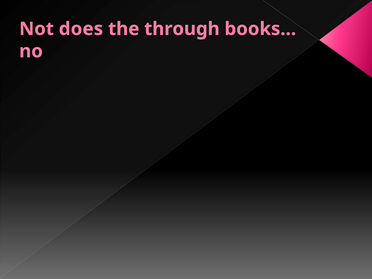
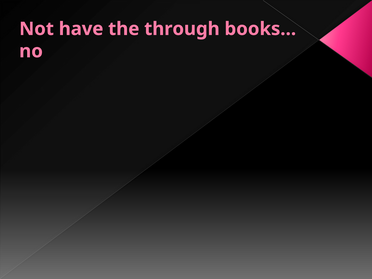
does: does -> have
